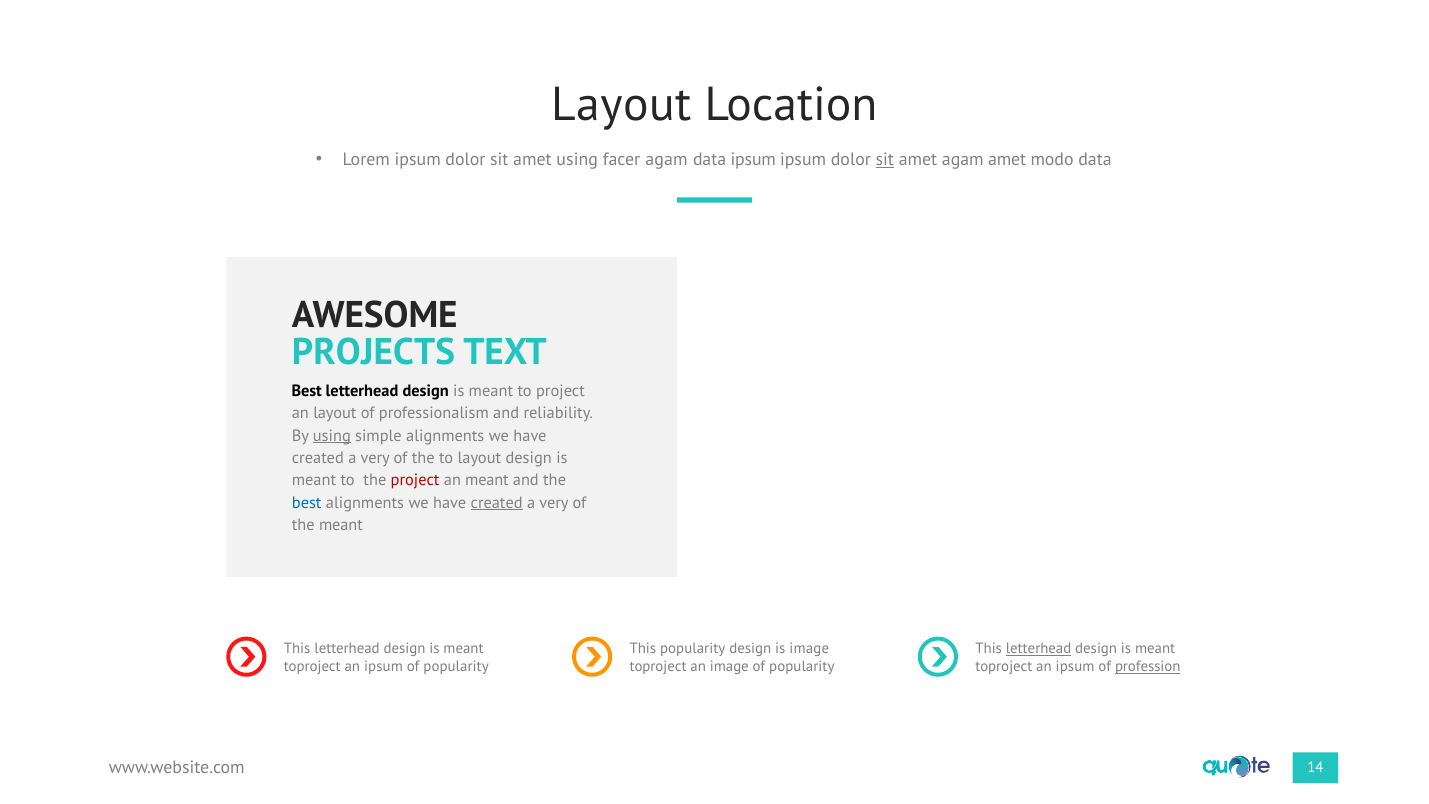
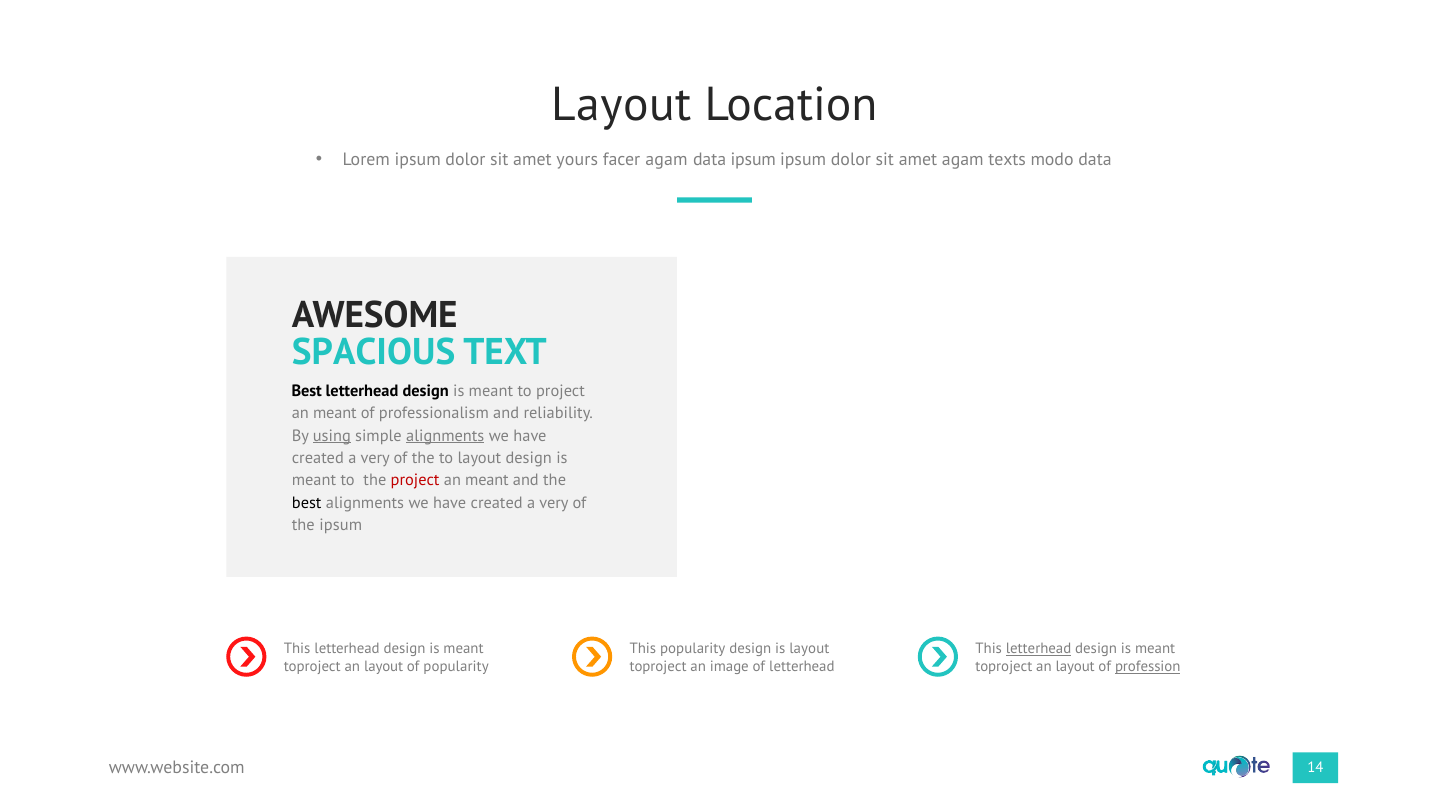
amet using: using -> yours
sit at (885, 159) underline: present -> none
agam amet: amet -> texts
PROJECTS: PROJECTS -> SPACIOUS
layout at (335, 413): layout -> meant
alignments at (445, 436) underline: none -> present
best at (307, 503) colour: blue -> black
created at (497, 503) underline: present -> none
the meant: meant -> ipsum
is image: image -> layout
ipsum at (384, 666): ipsum -> layout
image of popularity: popularity -> letterhead
ipsum at (1075, 666): ipsum -> layout
